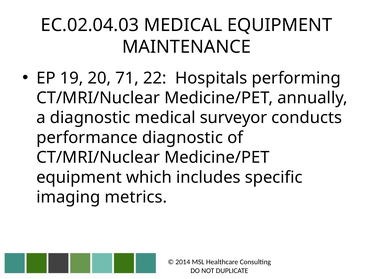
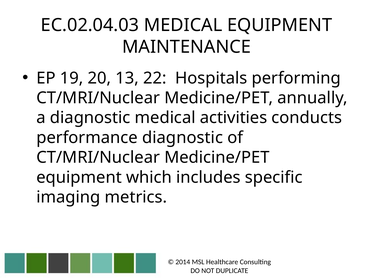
71: 71 -> 13
surveyor: surveyor -> activities
